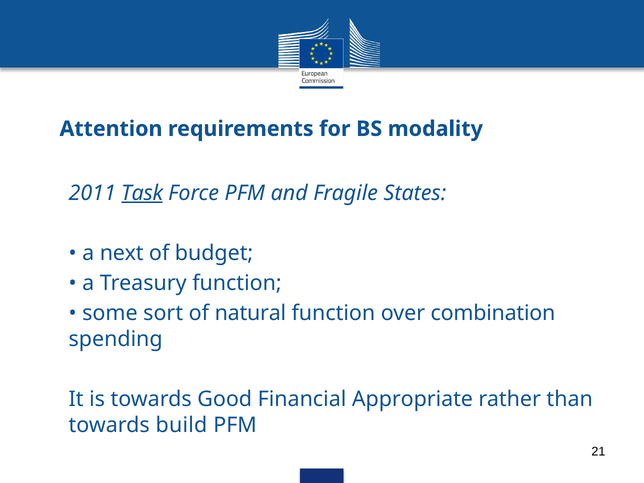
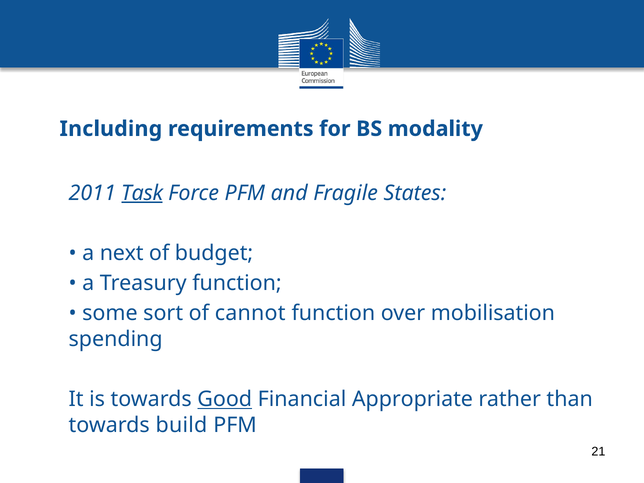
Attention: Attention -> Including
natural: natural -> cannot
combination: combination -> mobilisation
Good underline: none -> present
